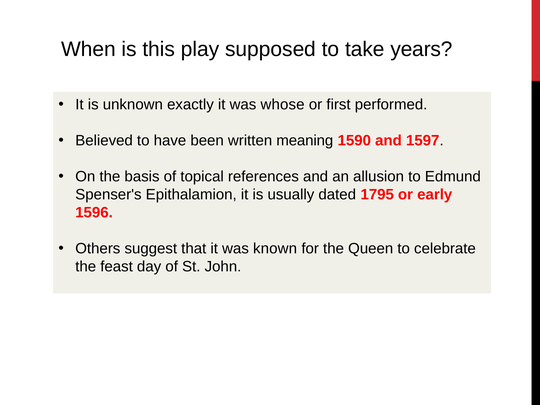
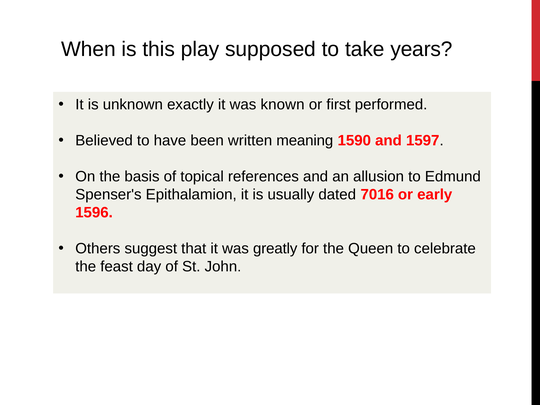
whose: whose -> known
1795: 1795 -> 7016
known: known -> greatly
